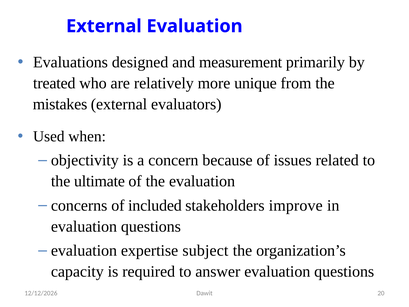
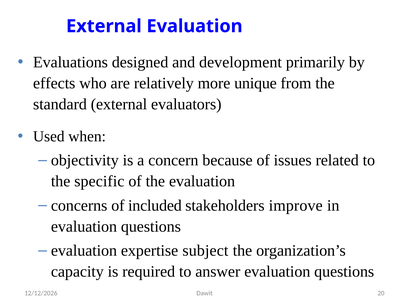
measurement: measurement -> development
treated: treated -> effects
mistakes: mistakes -> standard
ultimate: ultimate -> specific
